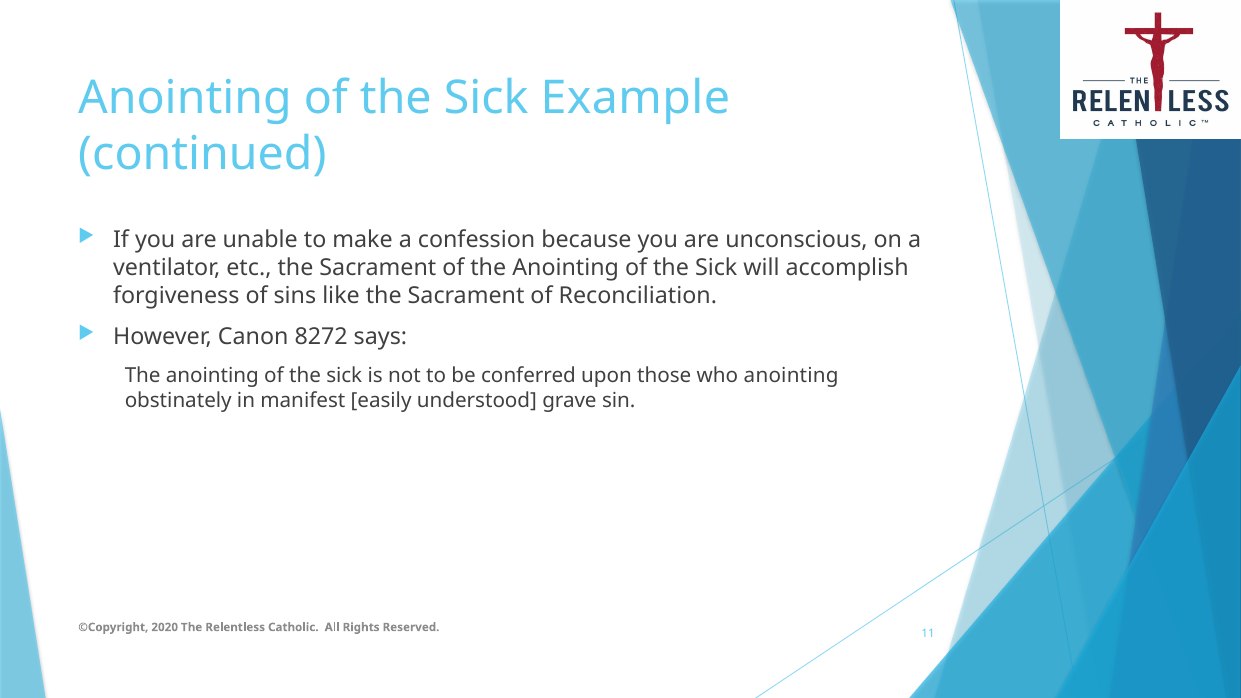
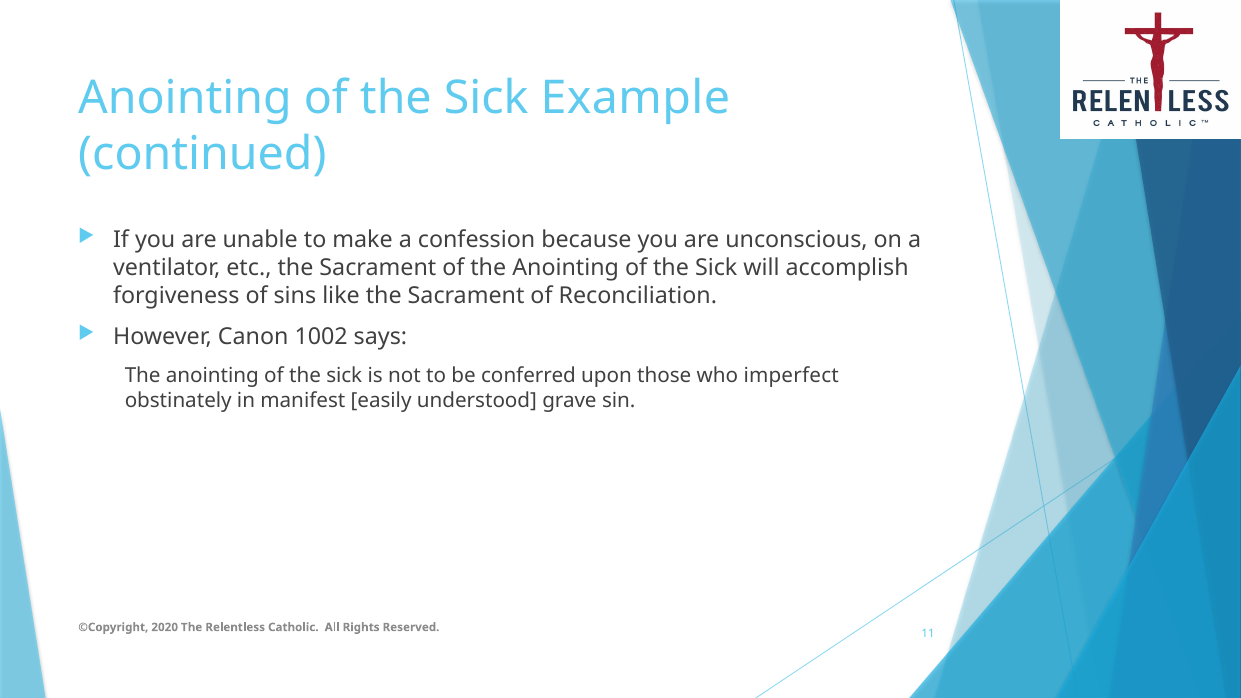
8272: 8272 -> 1002
who anointing: anointing -> imperfect
